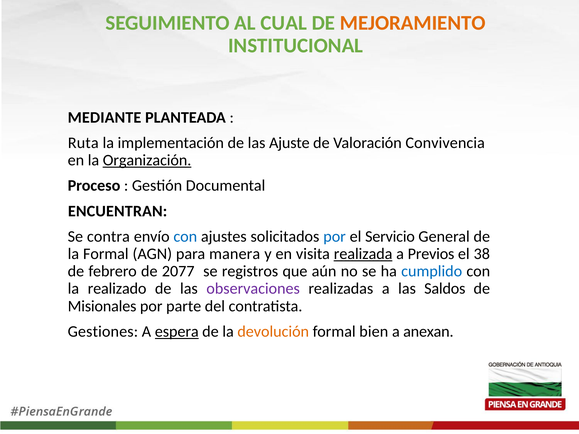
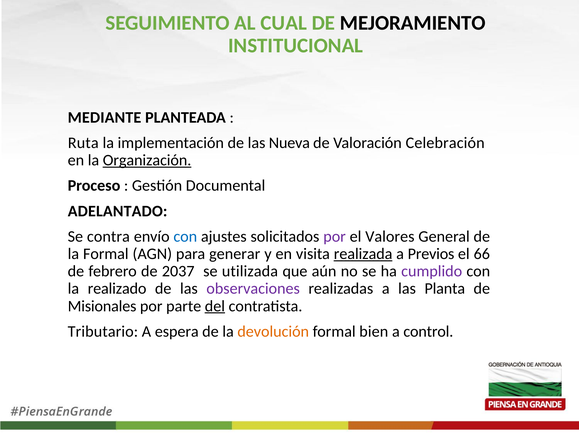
MEJORAMIENTO colour: orange -> black
Ajuste: Ajuste -> Nueva
Convivencia: Convivencia -> Celebración
ENCUENTRAN: ENCUENTRAN -> ADELANTADO
por at (335, 237) colour: blue -> purple
Servicio: Servicio -> Valores
manera: manera -> generar
38: 38 -> 66
2077: 2077 -> 2037
registros: registros -> utilizada
cumplido colour: blue -> purple
Saldos: Saldos -> Planta
del underline: none -> present
Gestiones: Gestiones -> Tributario
espera underline: present -> none
anexan: anexan -> control
